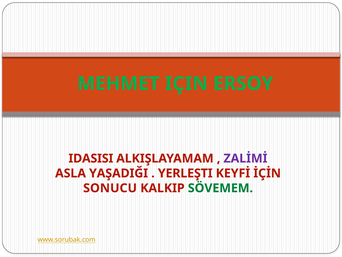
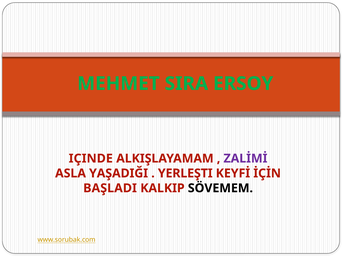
IÇIN: IÇIN -> SIRA
IDASISI: IDASISI -> IÇINDE
SONUCU: SONUCU -> BAŞLADI
SÖVEMEM colour: green -> black
